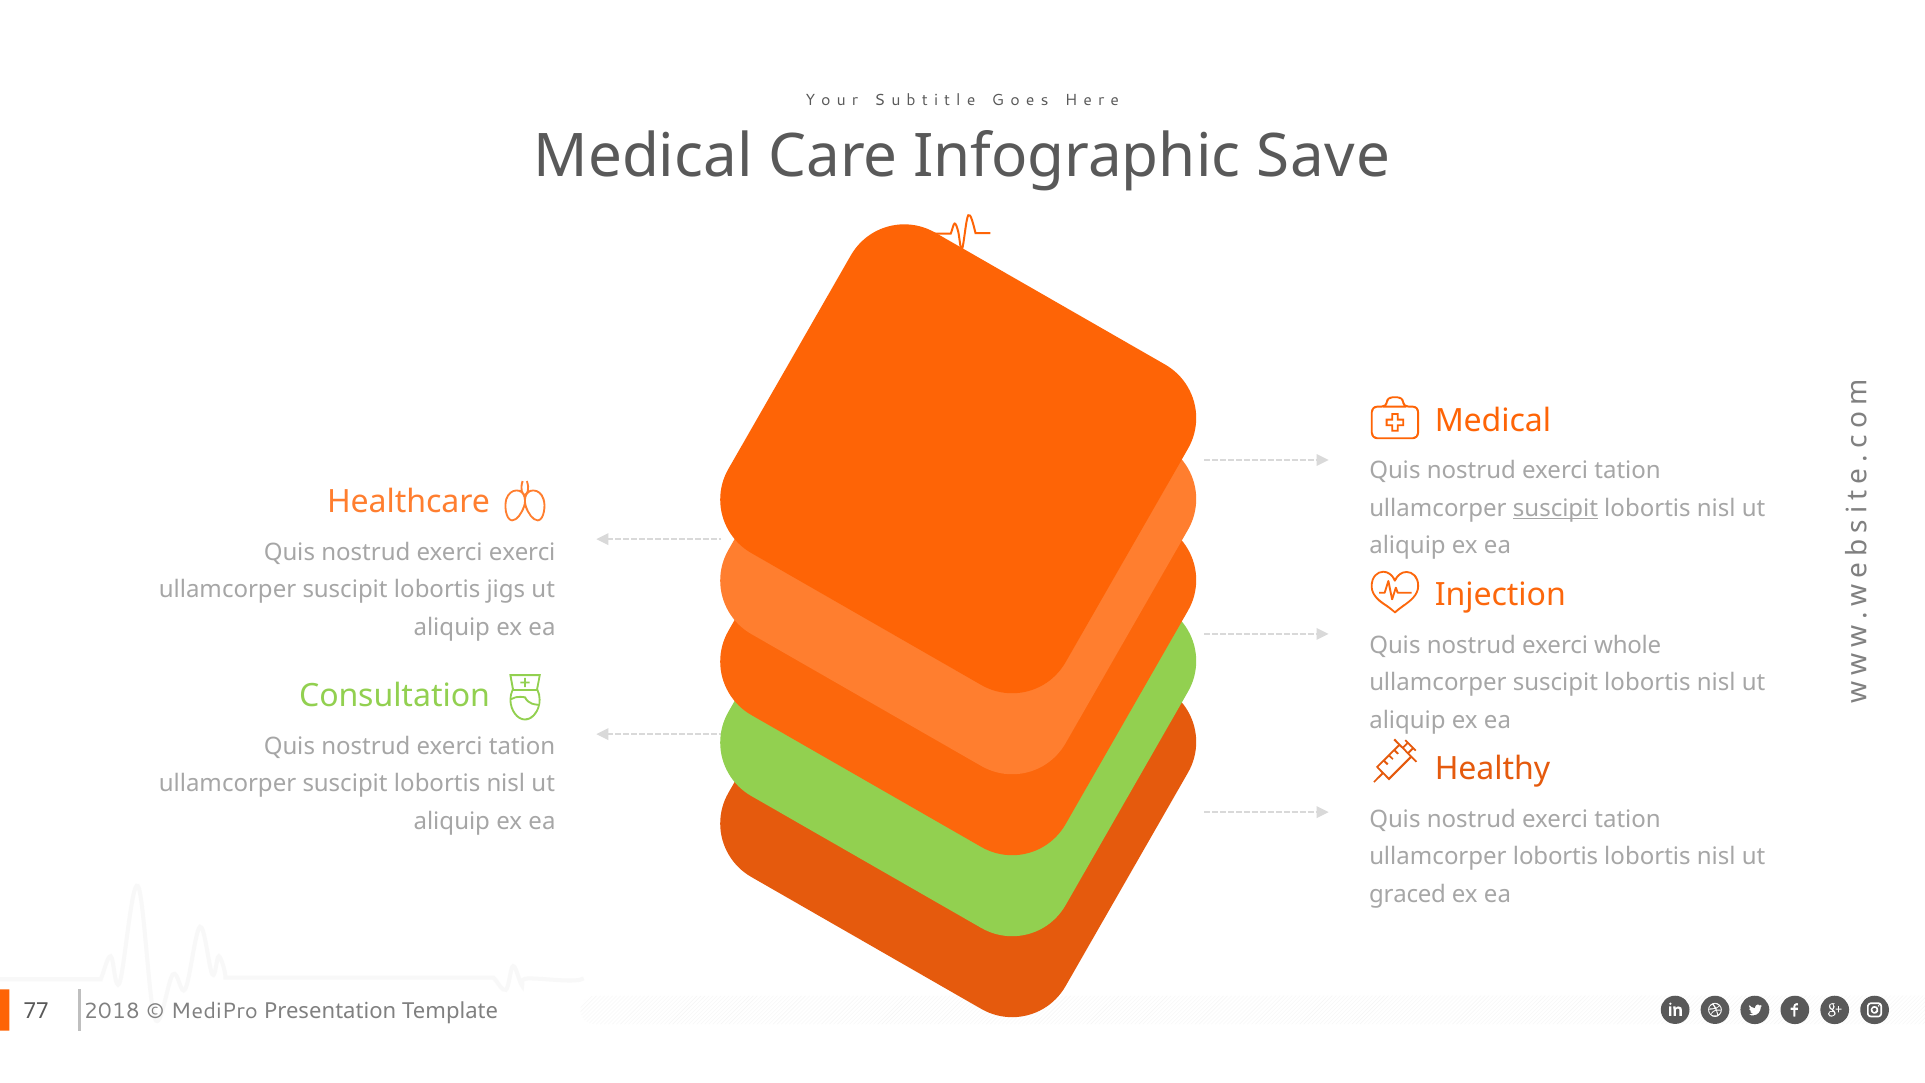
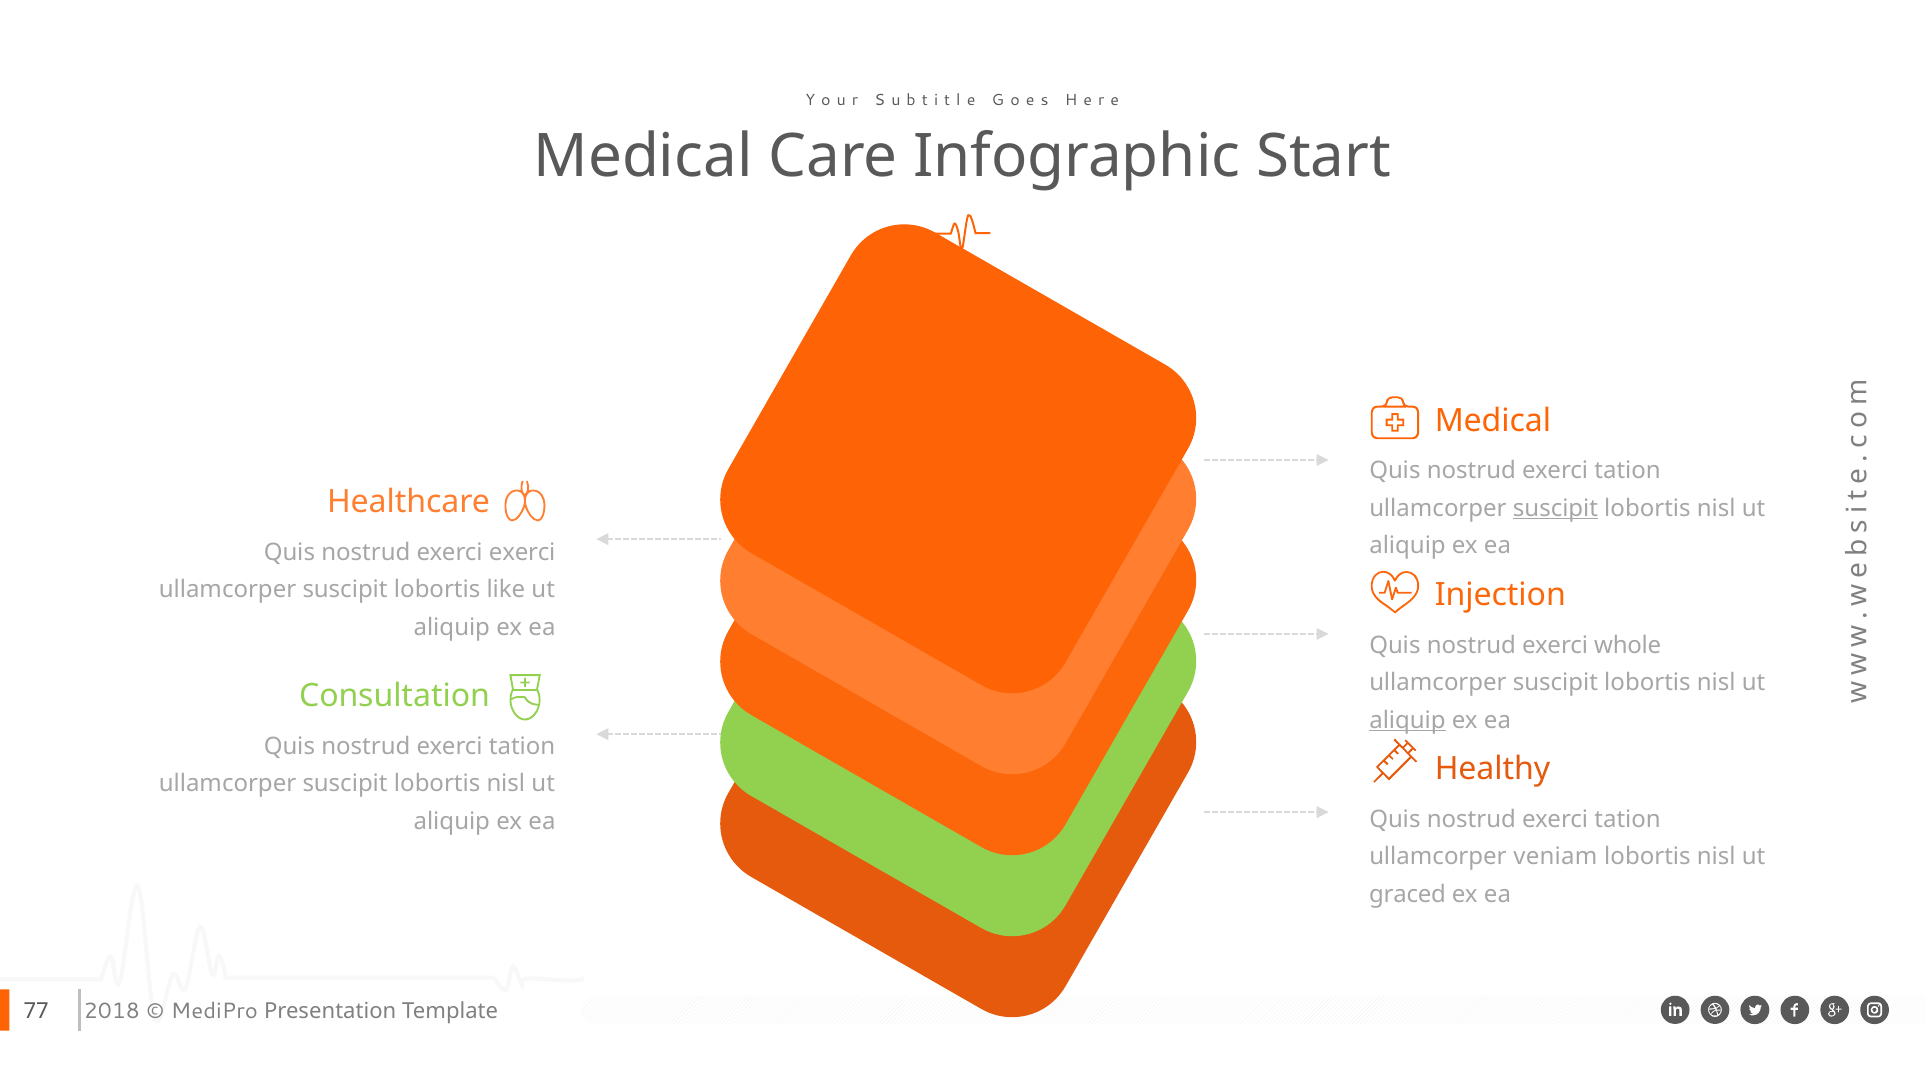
Save: Save -> Start
jigs: jigs -> like
aliquip at (1407, 720) underline: none -> present
ullamcorper lobortis: lobortis -> veniam
